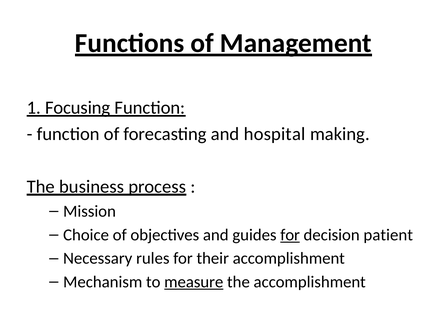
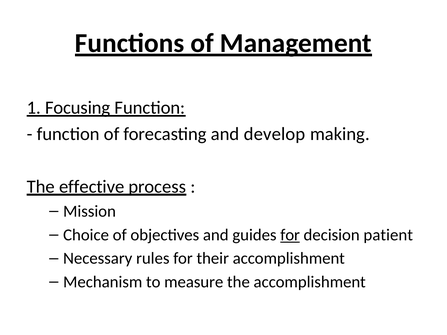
hospital: hospital -> develop
business: business -> effective
measure underline: present -> none
